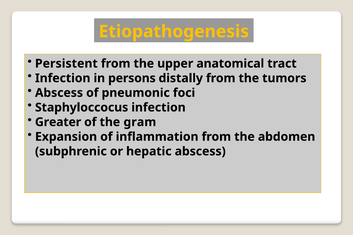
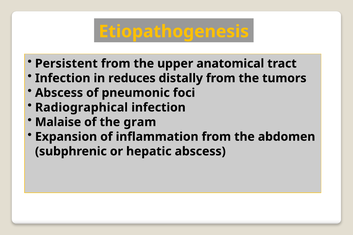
persons: persons -> reduces
Staphyloccocus: Staphyloccocus -> Radiographical
Greater: Greater -> Malaise
